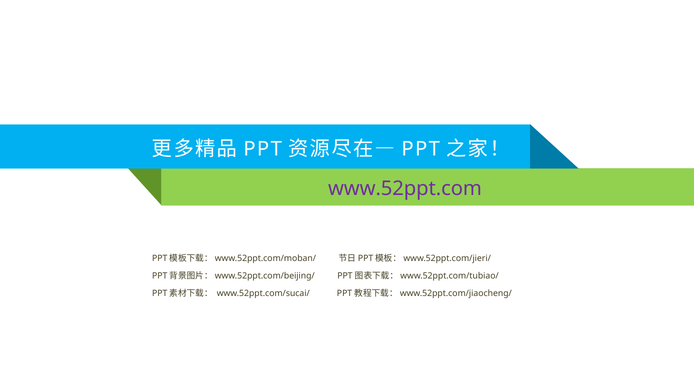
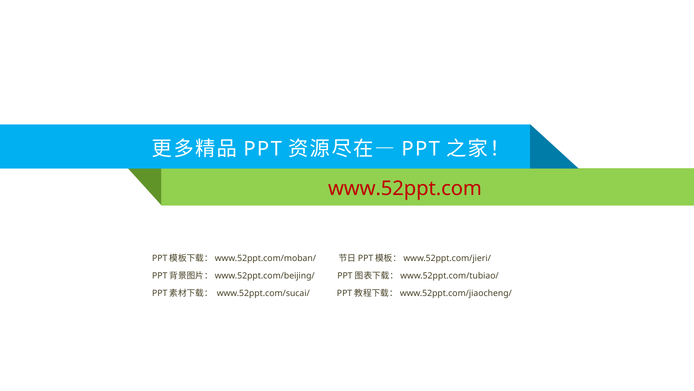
www.52ppt.com colour: purple -> red
